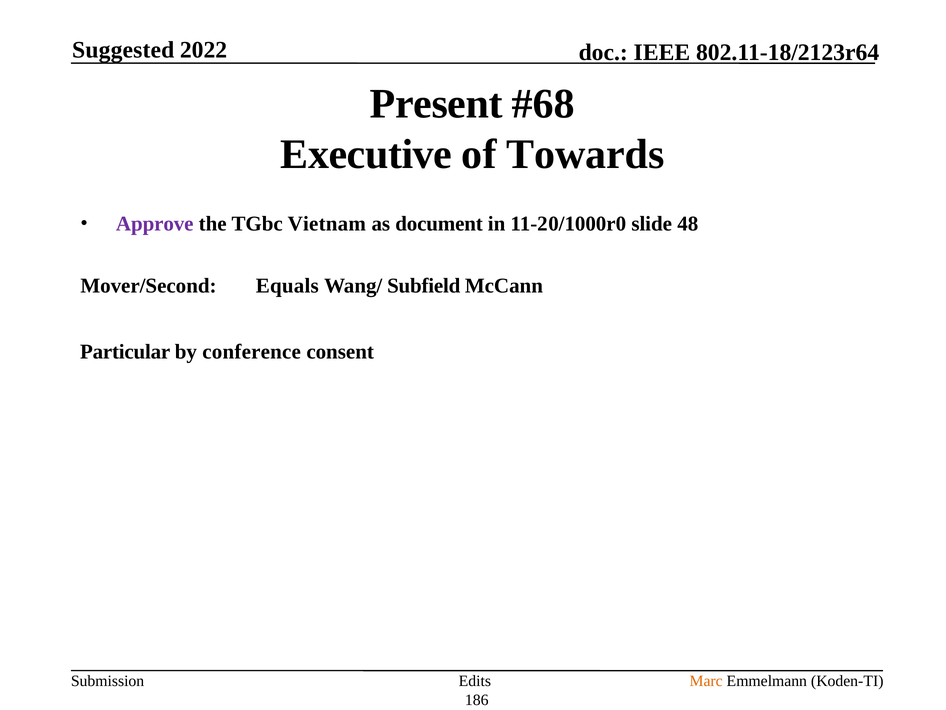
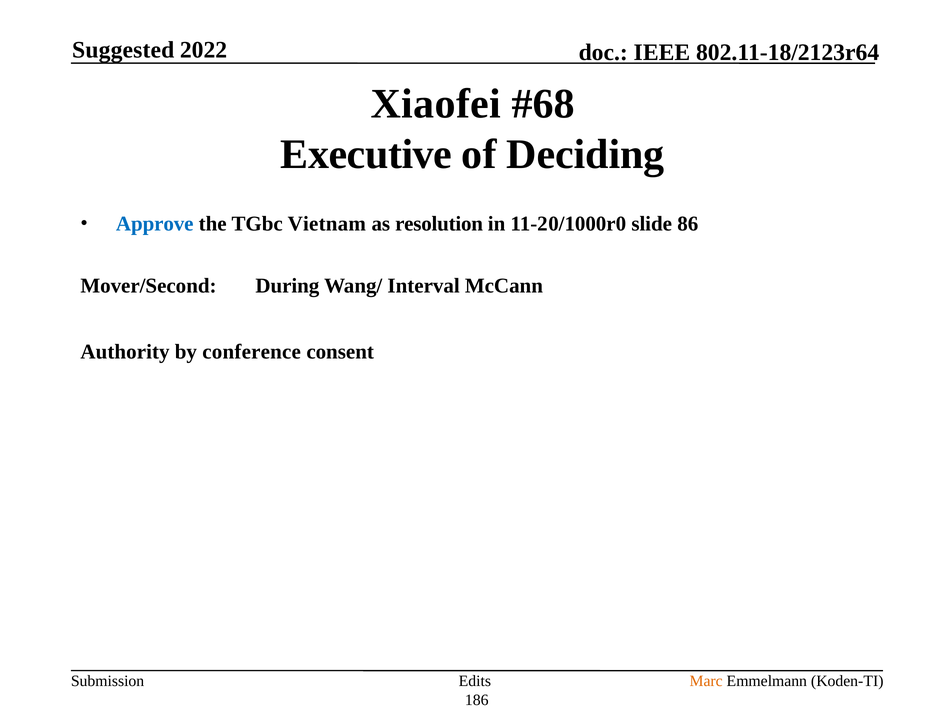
Present: Present -> Xiaofei
Towards: Towards -> Deciding
Approve colour: purple -> blue
document: document -> resolution
48: 48 -> 86
Equals: Equals -> During
Subfield: Subfield -> Interval
Particular: Particular -> Authority
